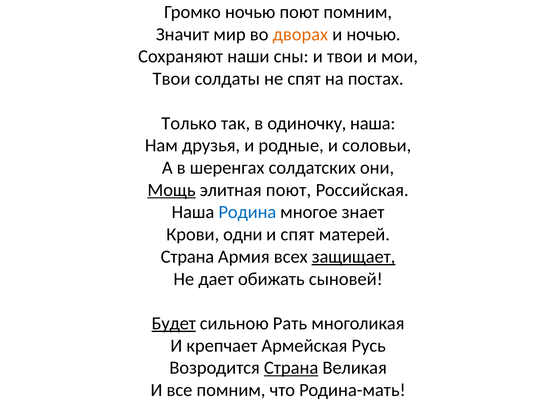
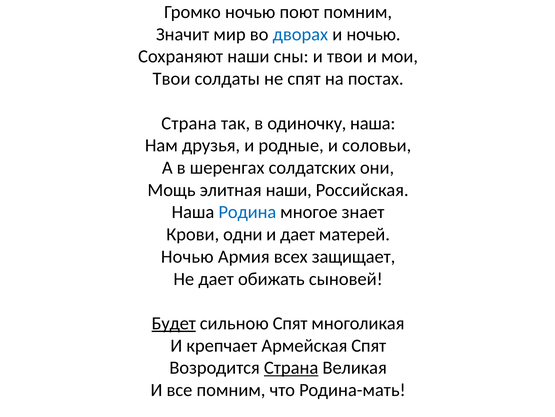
дворах colour: orange -> blue
Только at (189, 123): Только -> Страна
Мощь underline: present -> none
элитная поют: поют -> наши
и спят: спят -> дает
Страна at (187, 256): Страна -> Ночью
защищает underline: present -> none
сильною Рать: Рать -> Спят
Армейская Русь: Русь -> Спят
